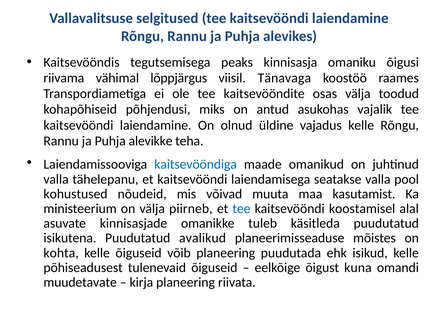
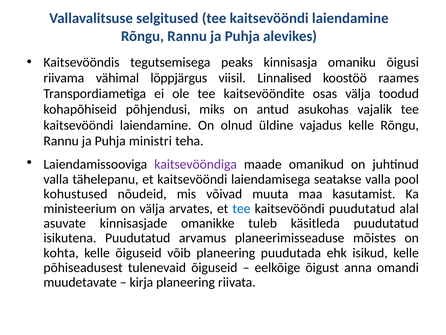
Tänavaga: Tänavaga -> Linnalised
alevikke: alevikke -> ministri
kaitsevööndiga colour: blue -> purple
piirneb: piirneb -> arvates
kaitsevööndi koostamisel: koostamisel -> puudutatud
avalikud: avalikud -> arvamus
kuna: kuna -> anna
